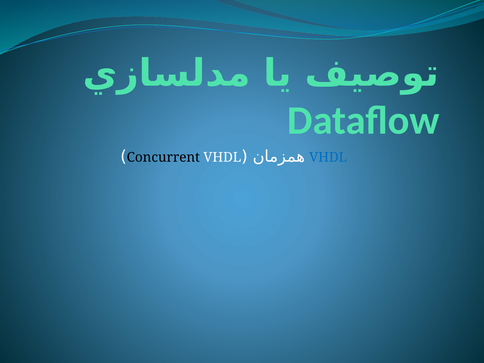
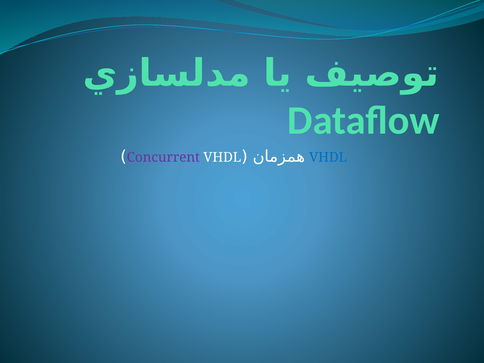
Concurrent colour: black -> purple
